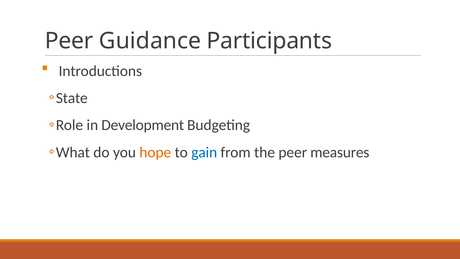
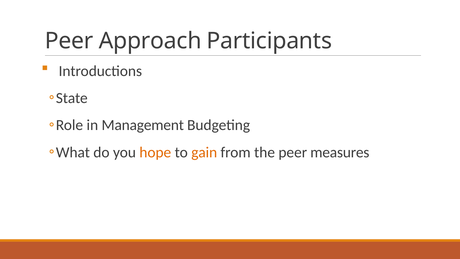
Guidance: Guidance -> Approach
Development: Development -> Management
gain colour: blue -> orange
